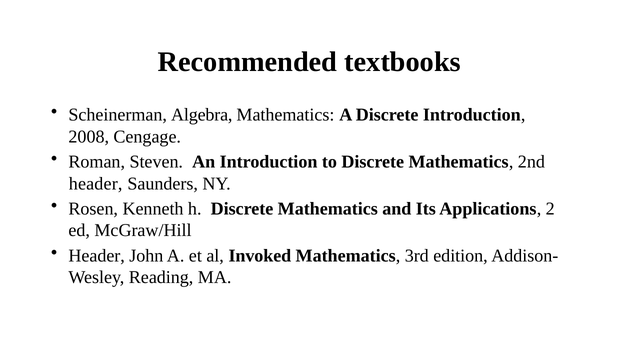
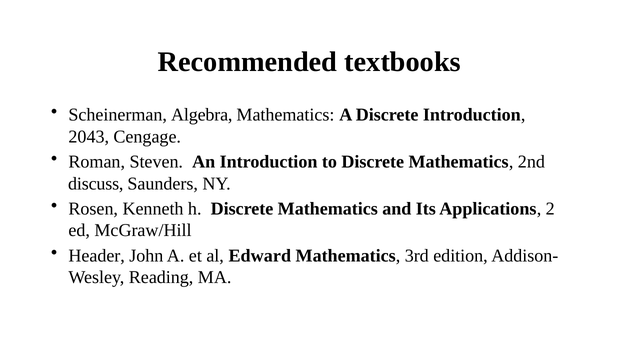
2008: 2008 -> 2043
header at (96, 184): header -> discuss
Invoked: Invoked -> Edward
